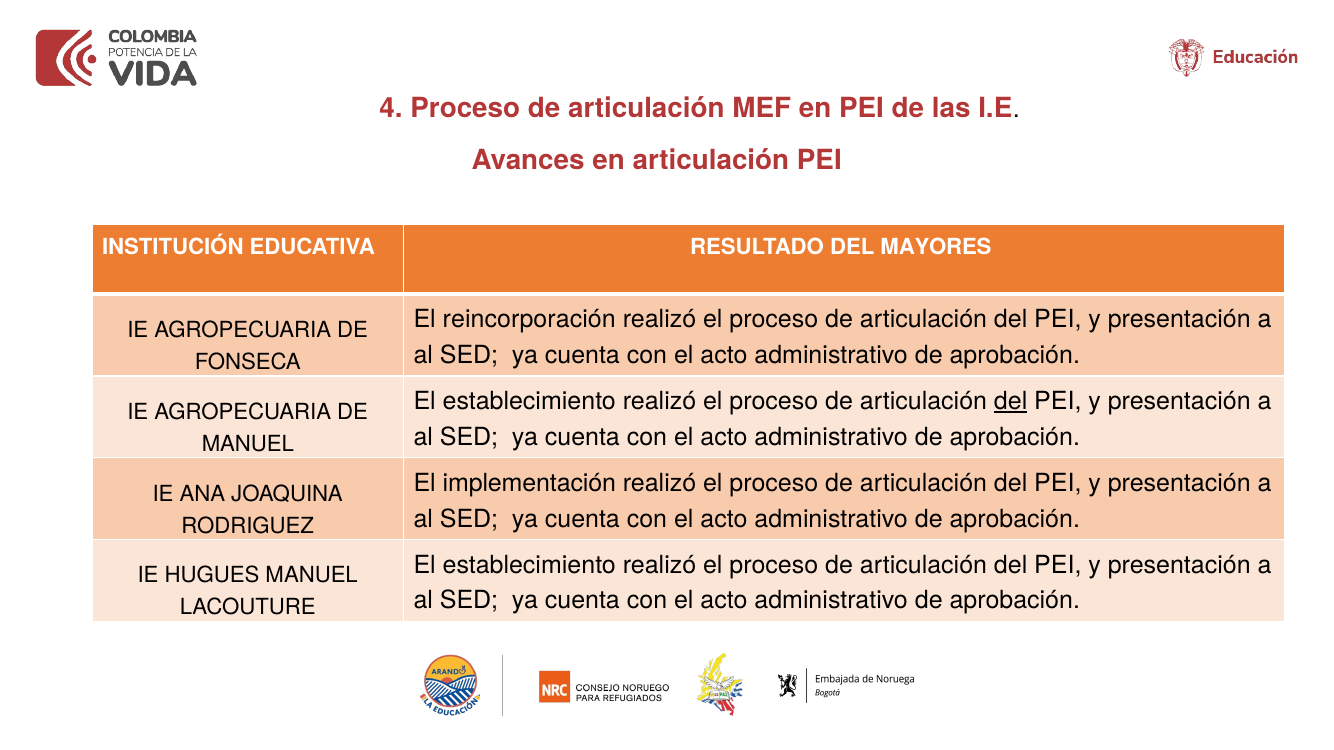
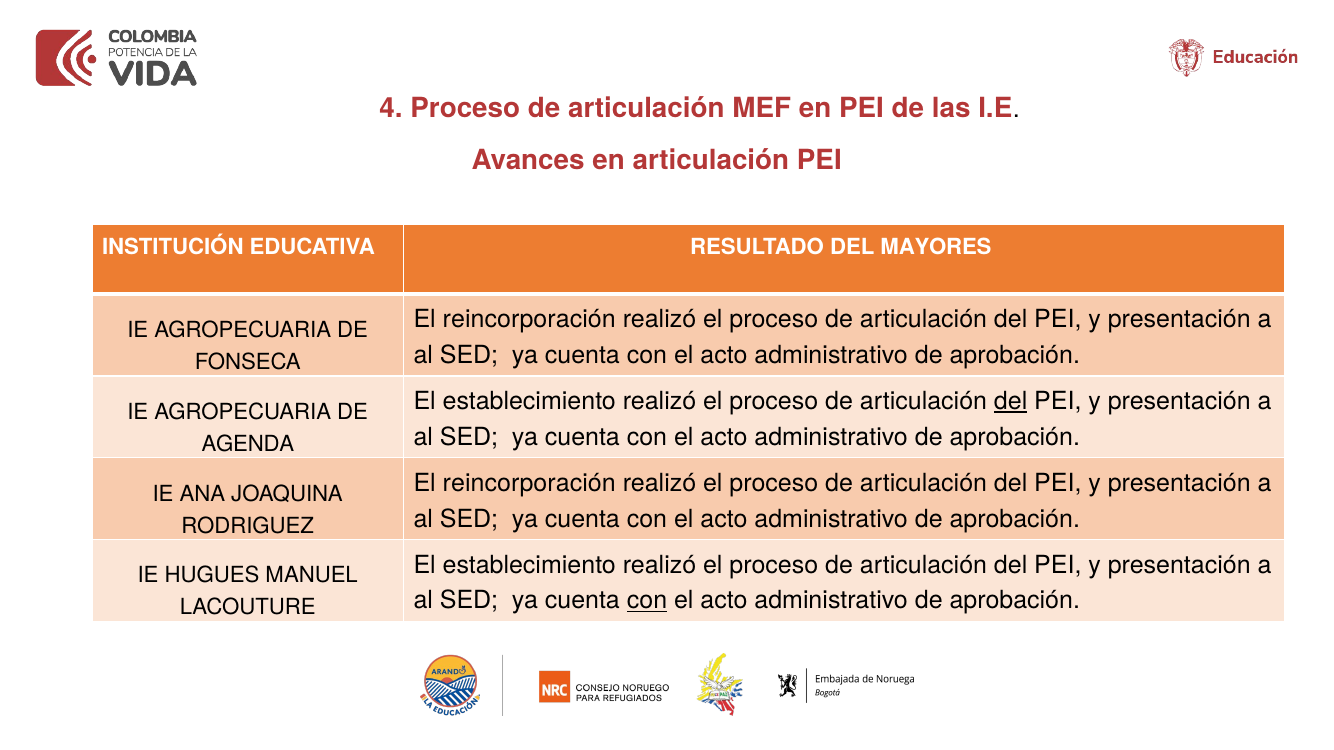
MANUEL at (248, 444): MANUEL -> AGENDA
implementación at (529, 483): implementación -> reincorporación
con at (647, 601) underline: none -> present
